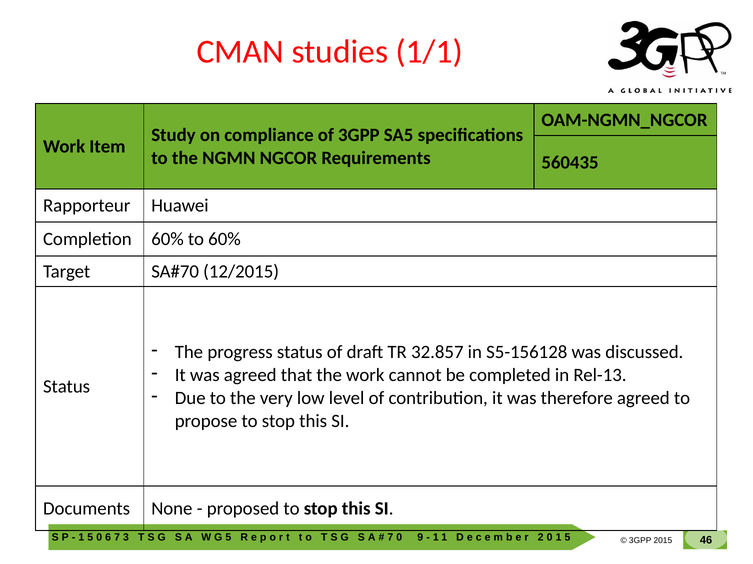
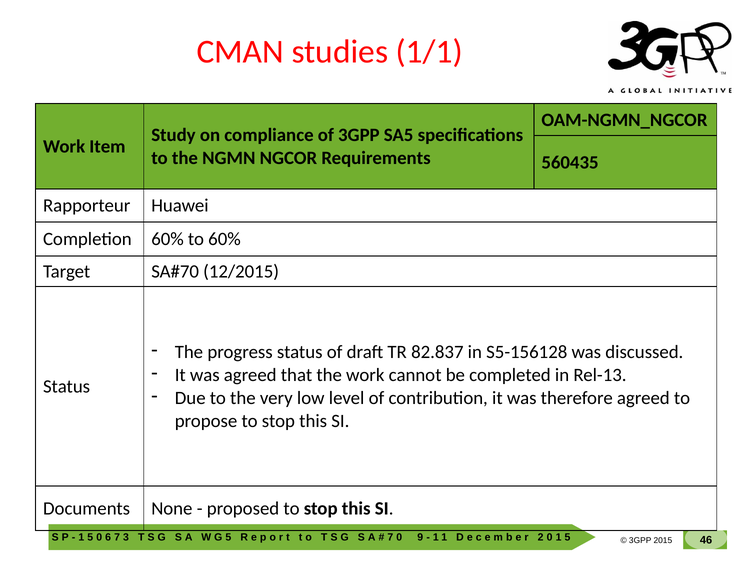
32.857: 32.857 -> 82.837
